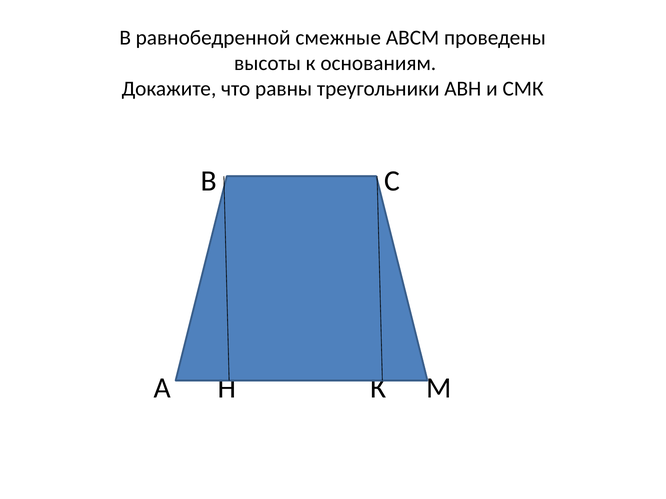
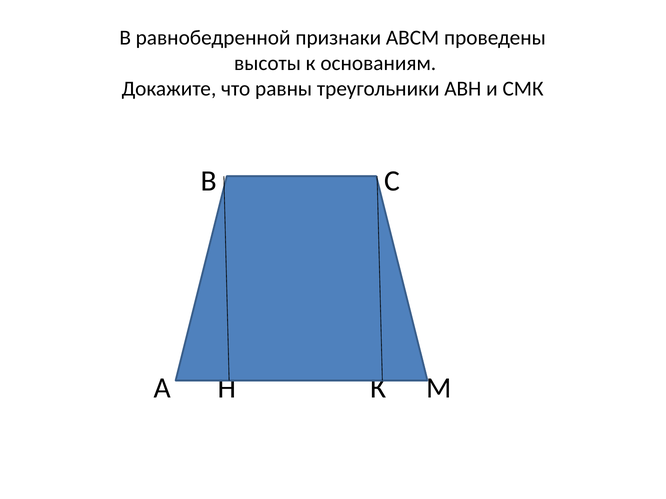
смежные: смежные -> признаки
